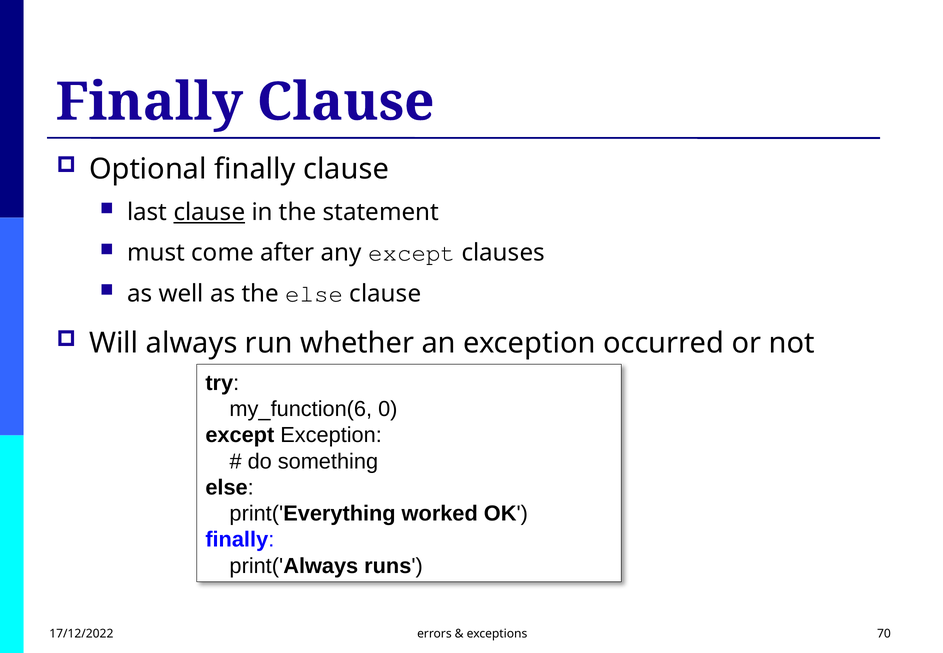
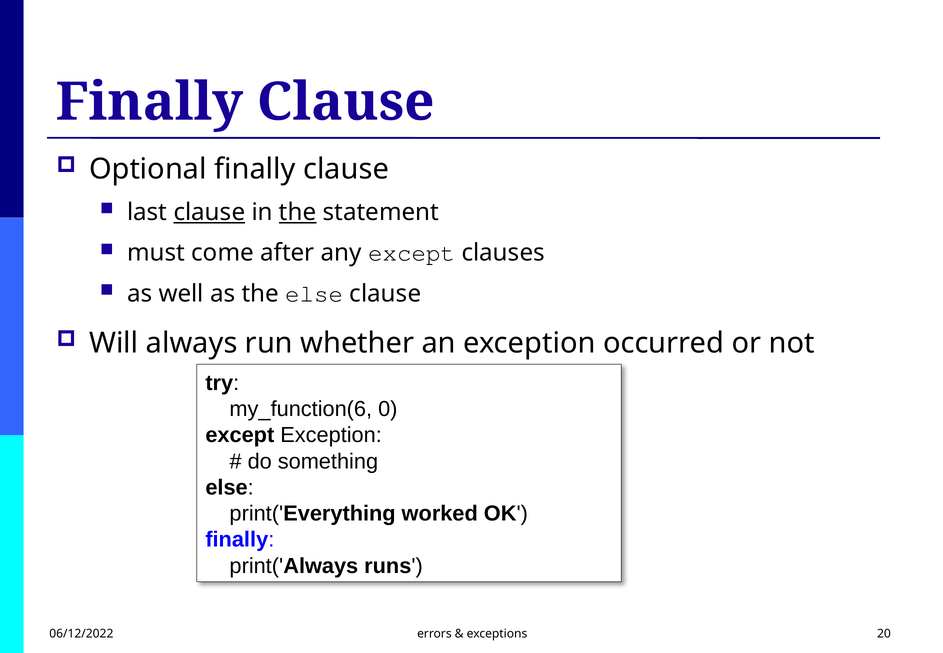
the at (298, 212) underline: none -> present
17/12/2022: 17/12/2022 -> 06/12/2022
70: 70 -> 20
